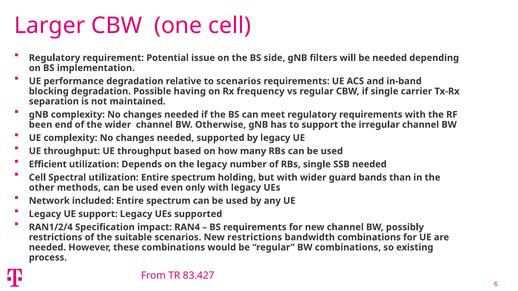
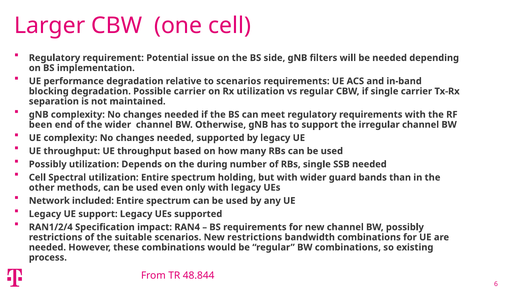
Possible having: having -> carrier
Rx frequency: frequency -> utilization
Efficient at (48, 164): Efficient -> Possibly
the legacy: legacy -> during
83.427: 83.427 -> 48.844
